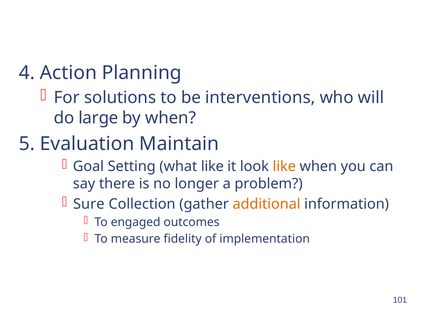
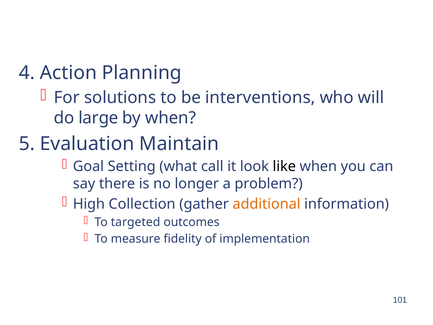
what like: like -> call
like at (284, 166) colour: orange -> black
Sure: Sure -> High
engaged: engaged -> targeted
